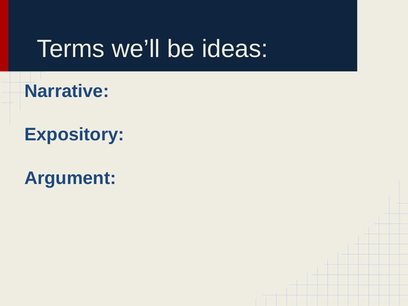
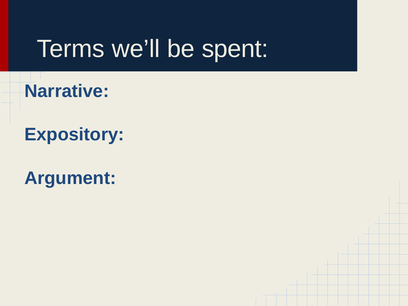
ideas: ideas -> spent
